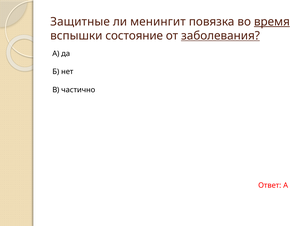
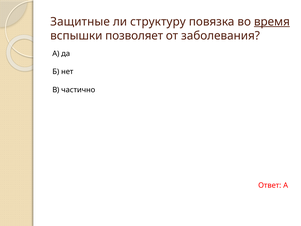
менингит: менингит -> структуру
состояние: состояние -> позволяет
заболевания underline: present -> none
